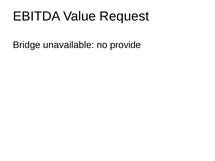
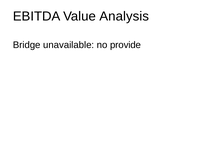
Request: Request -> Analysis
